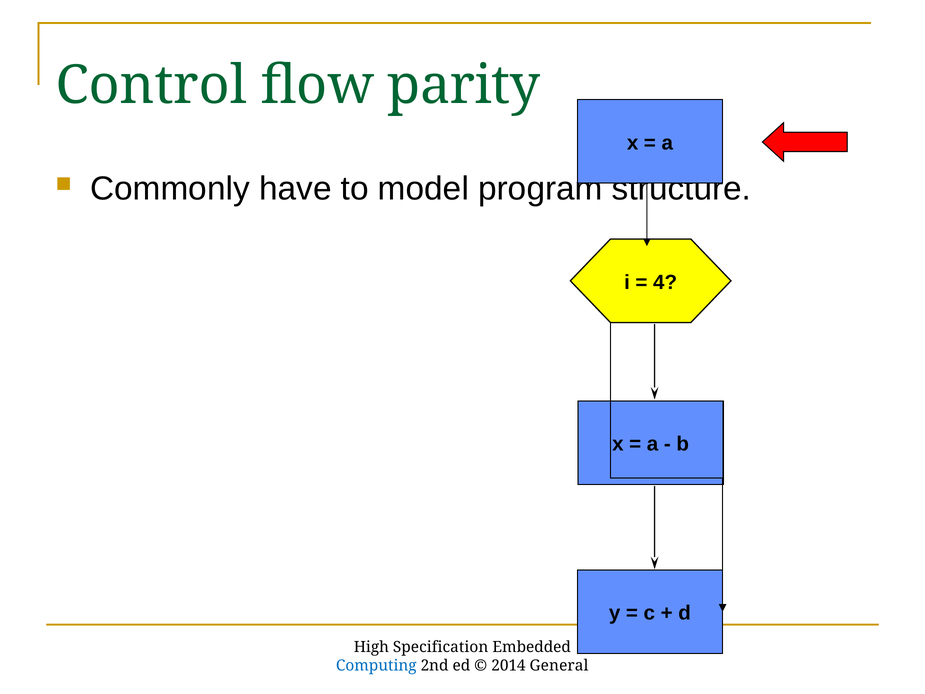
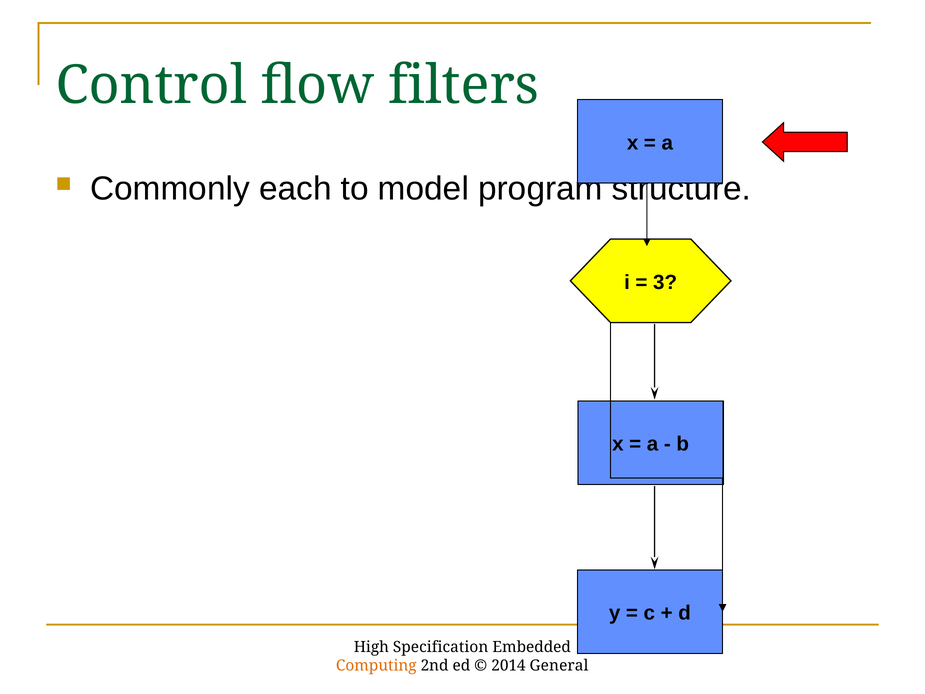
parity: parity -> filters
have: have -> each
4: 4 -> 3
Computing colour: blue -> orange
